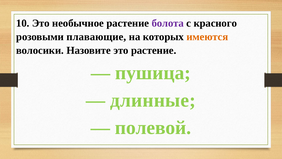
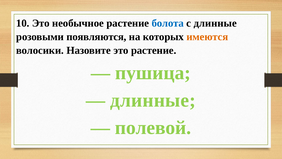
болота colour: purple -> blue
с красного: красного -> длинные
плавающие: плавающие -> появляются
